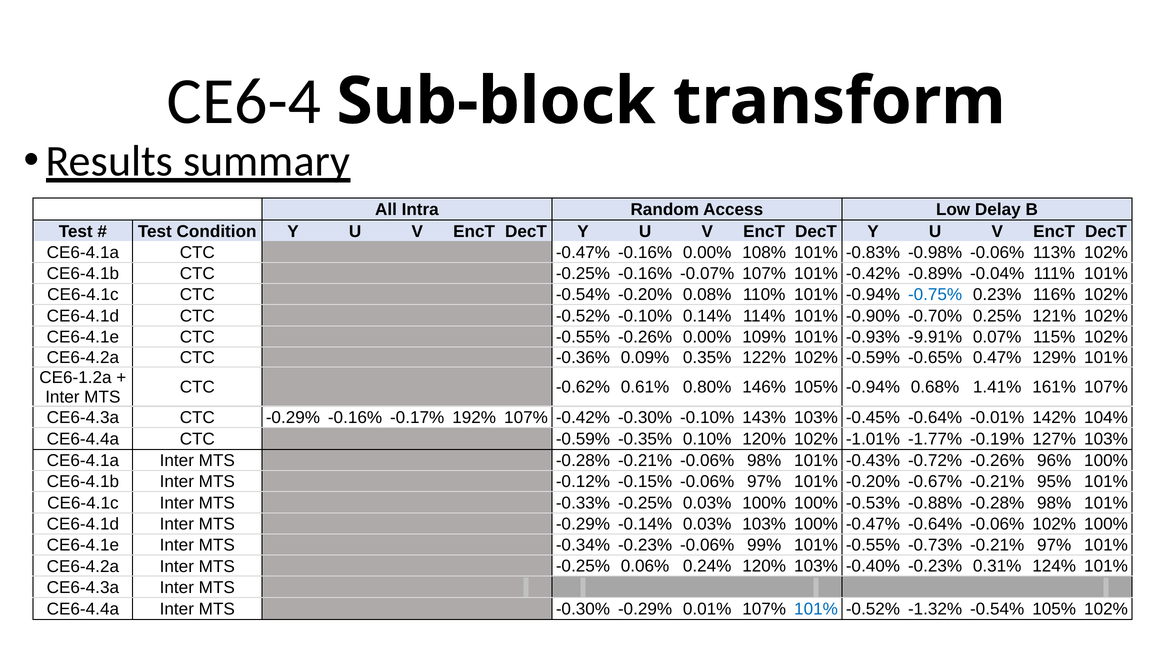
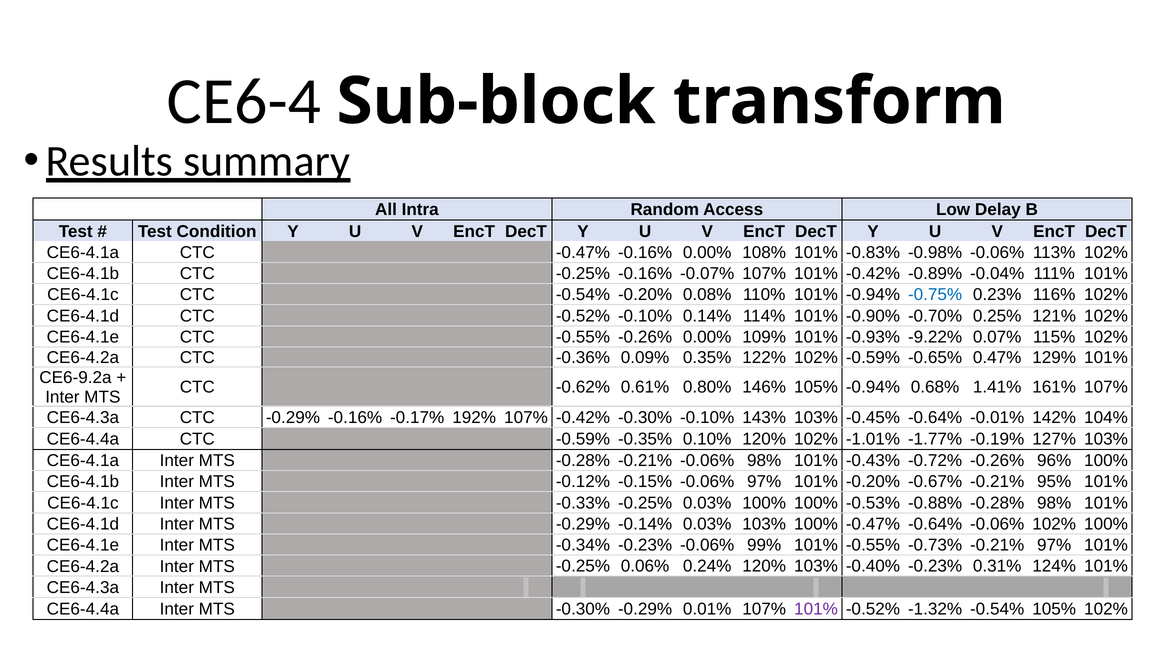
-9.91%: -9.91% -> -9.22%
CE6-1.2a: CE6-1.2a -> CE6-9.2a
101% at (816, 609) colour: blue -> purple
